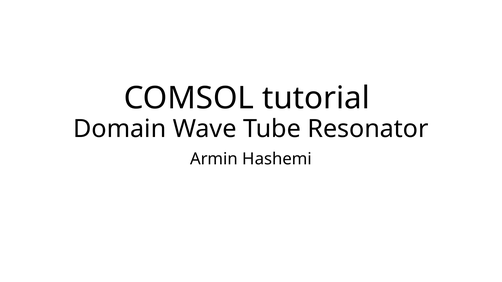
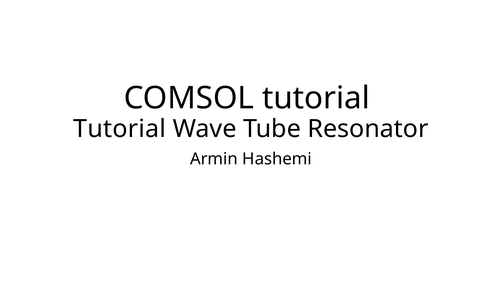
Domain at (120, 129): Domain -> Tutorial
